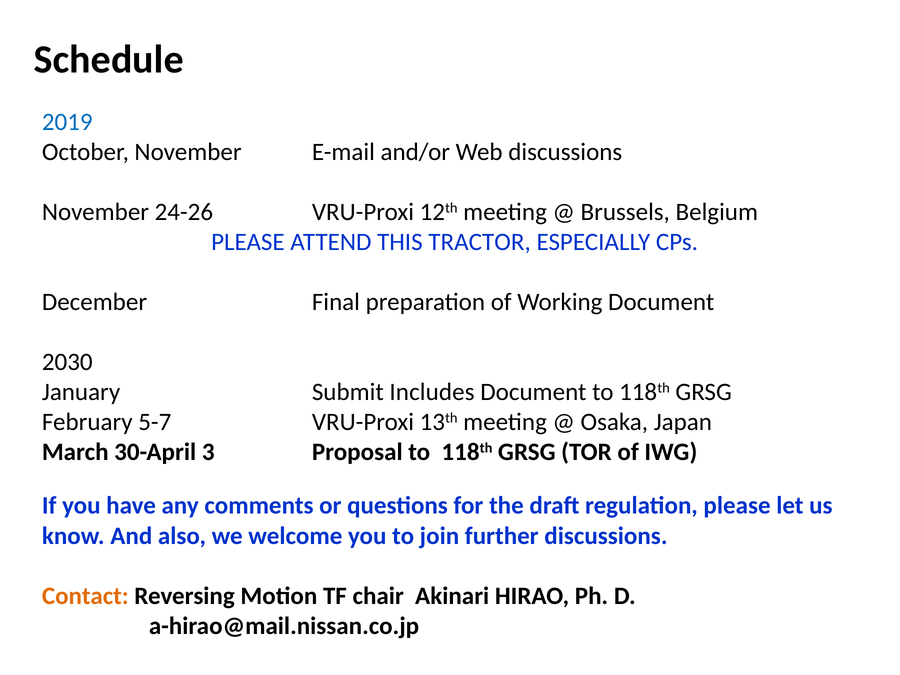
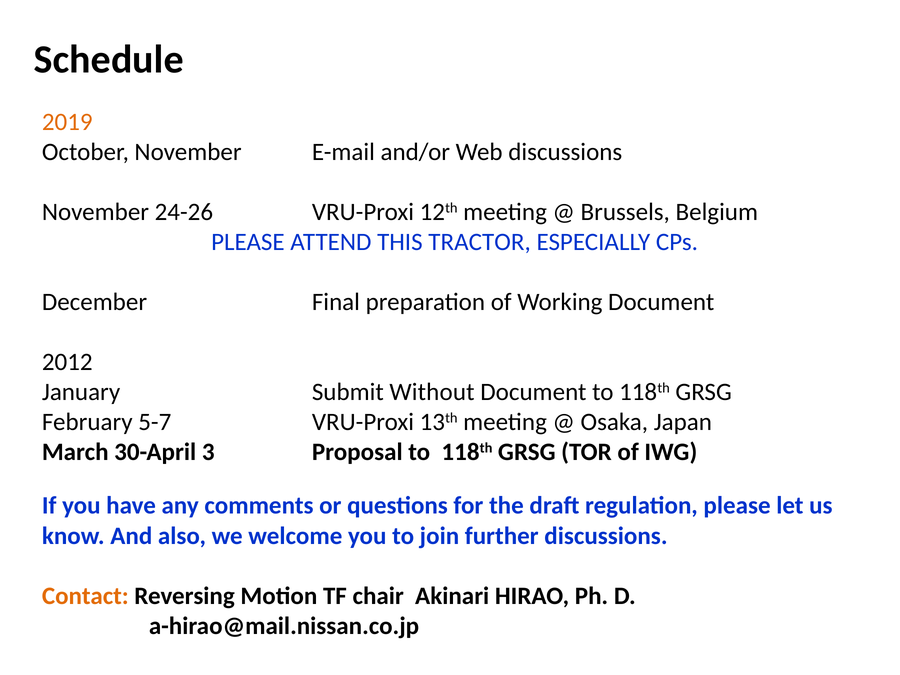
2019 colour: blue -> orange
2030: 2030 -> 2012
Includes: Includes -> Without
